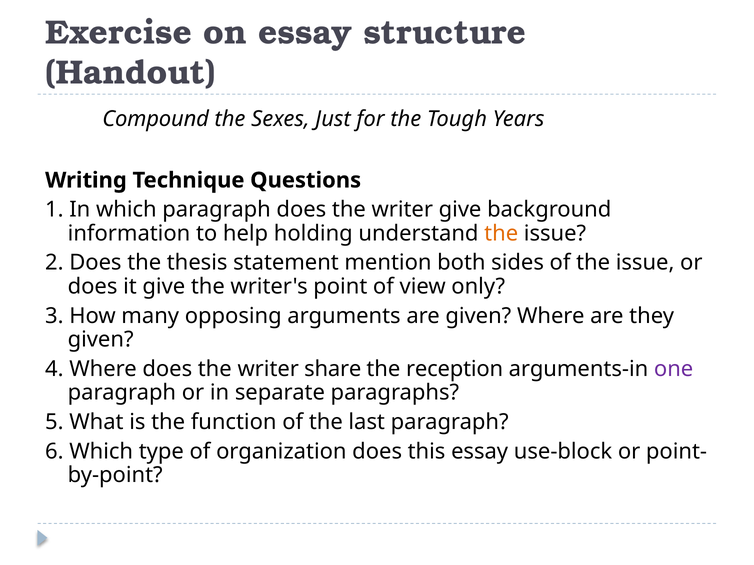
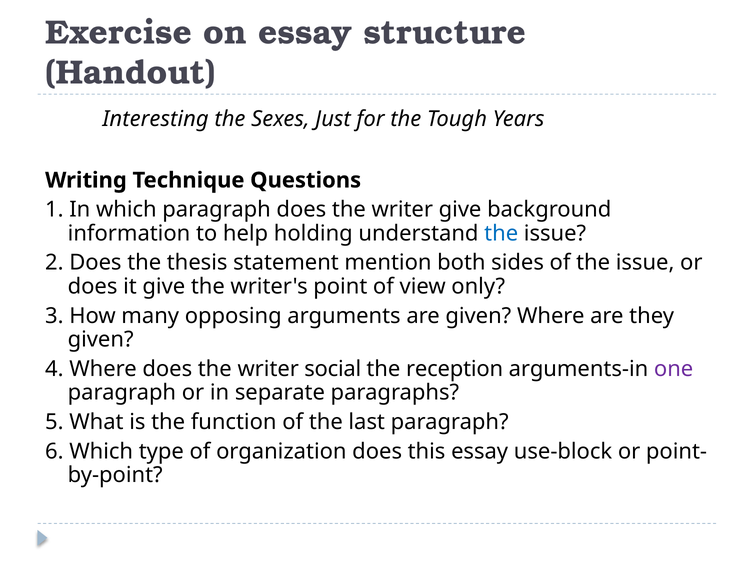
Compound: Compound -> Interesting
the at (501, 234) colour: orange -> blue
share: share -> social
